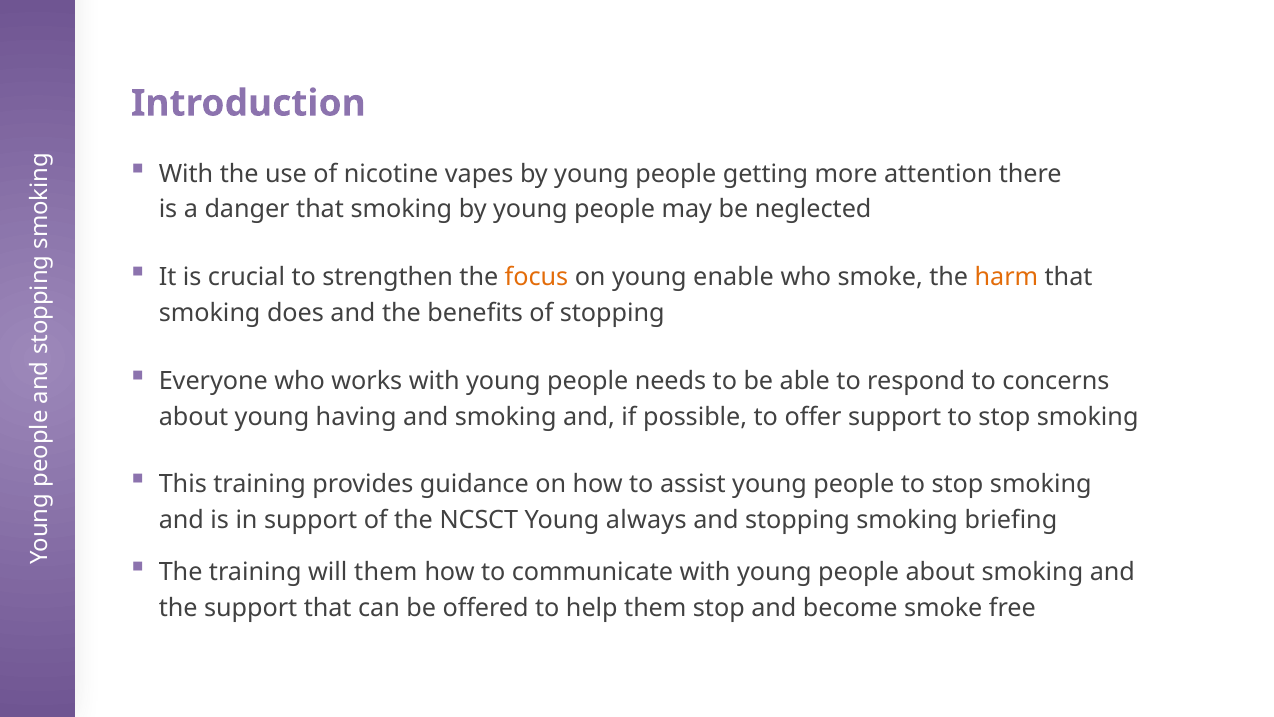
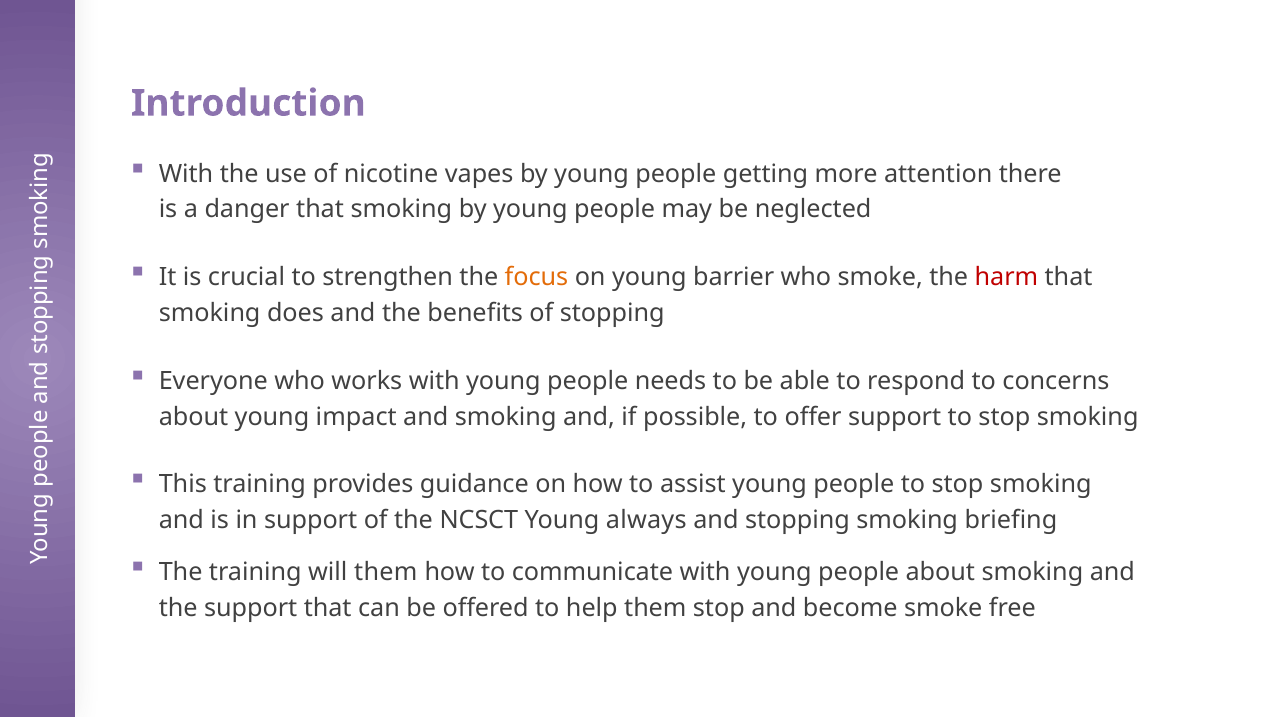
enable: enable -> barrier
harm colour: orange -> red
having: having -> impact
